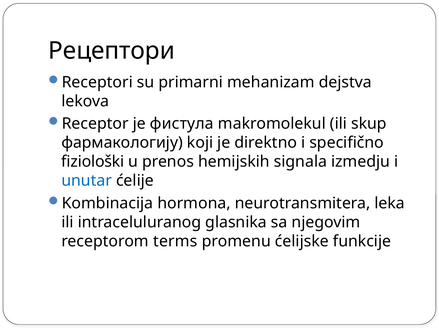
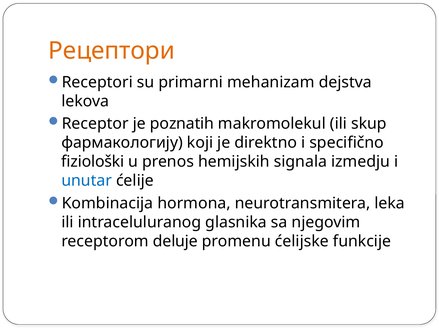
Рецептори colour: black -> orange
фистула: фистула -> poznatih
terms: terms -> deluje
